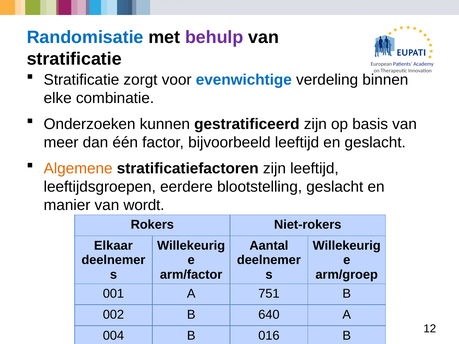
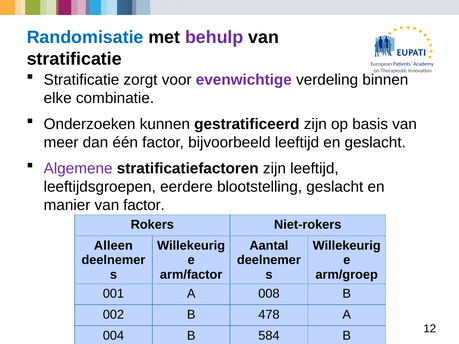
evenwichtige colour: blue -> purple
Algemene colour: orange -> purple
van wordt: wordt -> factor
Elkaar: Elkaar -> Alleen
751: 751 -> 008
640: 640 -> 478
016: 016 -> 584
